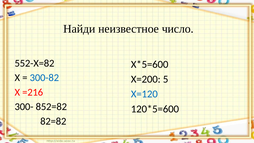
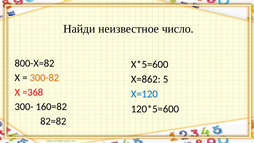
552-Х=82: 552-Х=82 -> 800-Х=82
300-82 colour: blue -> orange
Х=200: Х=200 -> Х=862
=216: =216 -> =368
852=82: 852=82 -> 160=82
